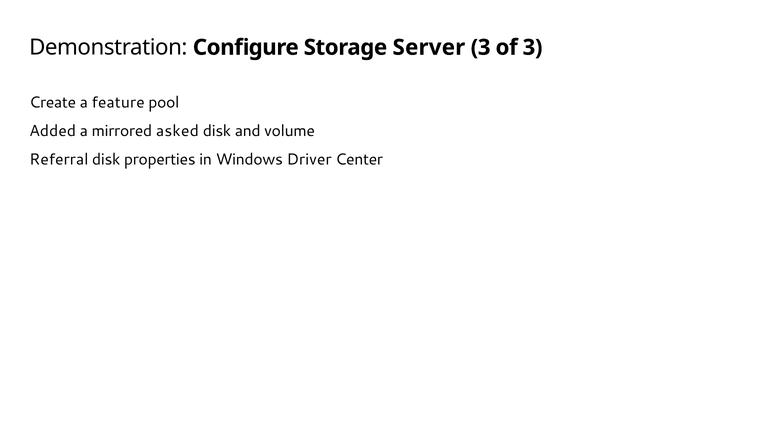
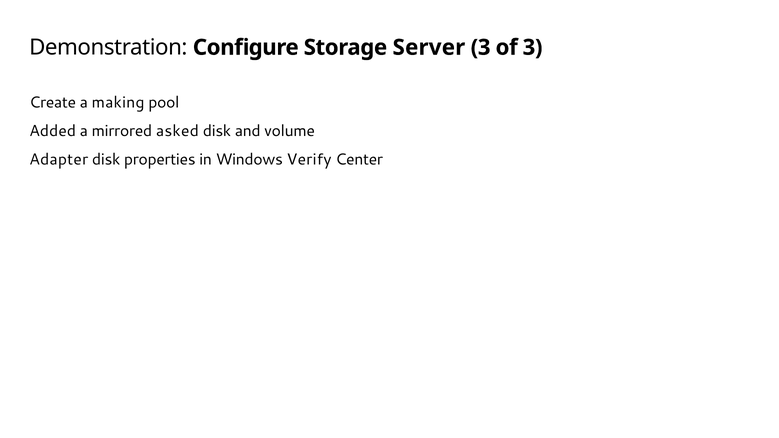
feature: feature -> making
Referral: Referral -> Adapter
Driver: Driver -> Verify
